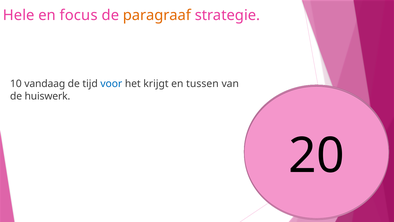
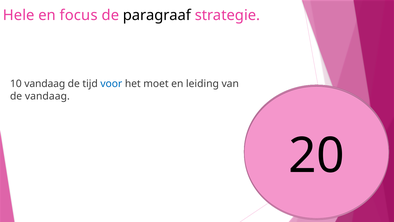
paragraaf colour: orange -> black
krijgt: krijgt -> moet
tussen: tussen -> leiding
de huiswerk: huiswerk -> vandaag
